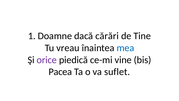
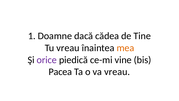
cărări: cărări -> cădea
mea colour: blue -> orange
va suflet: suflet -> vreau
